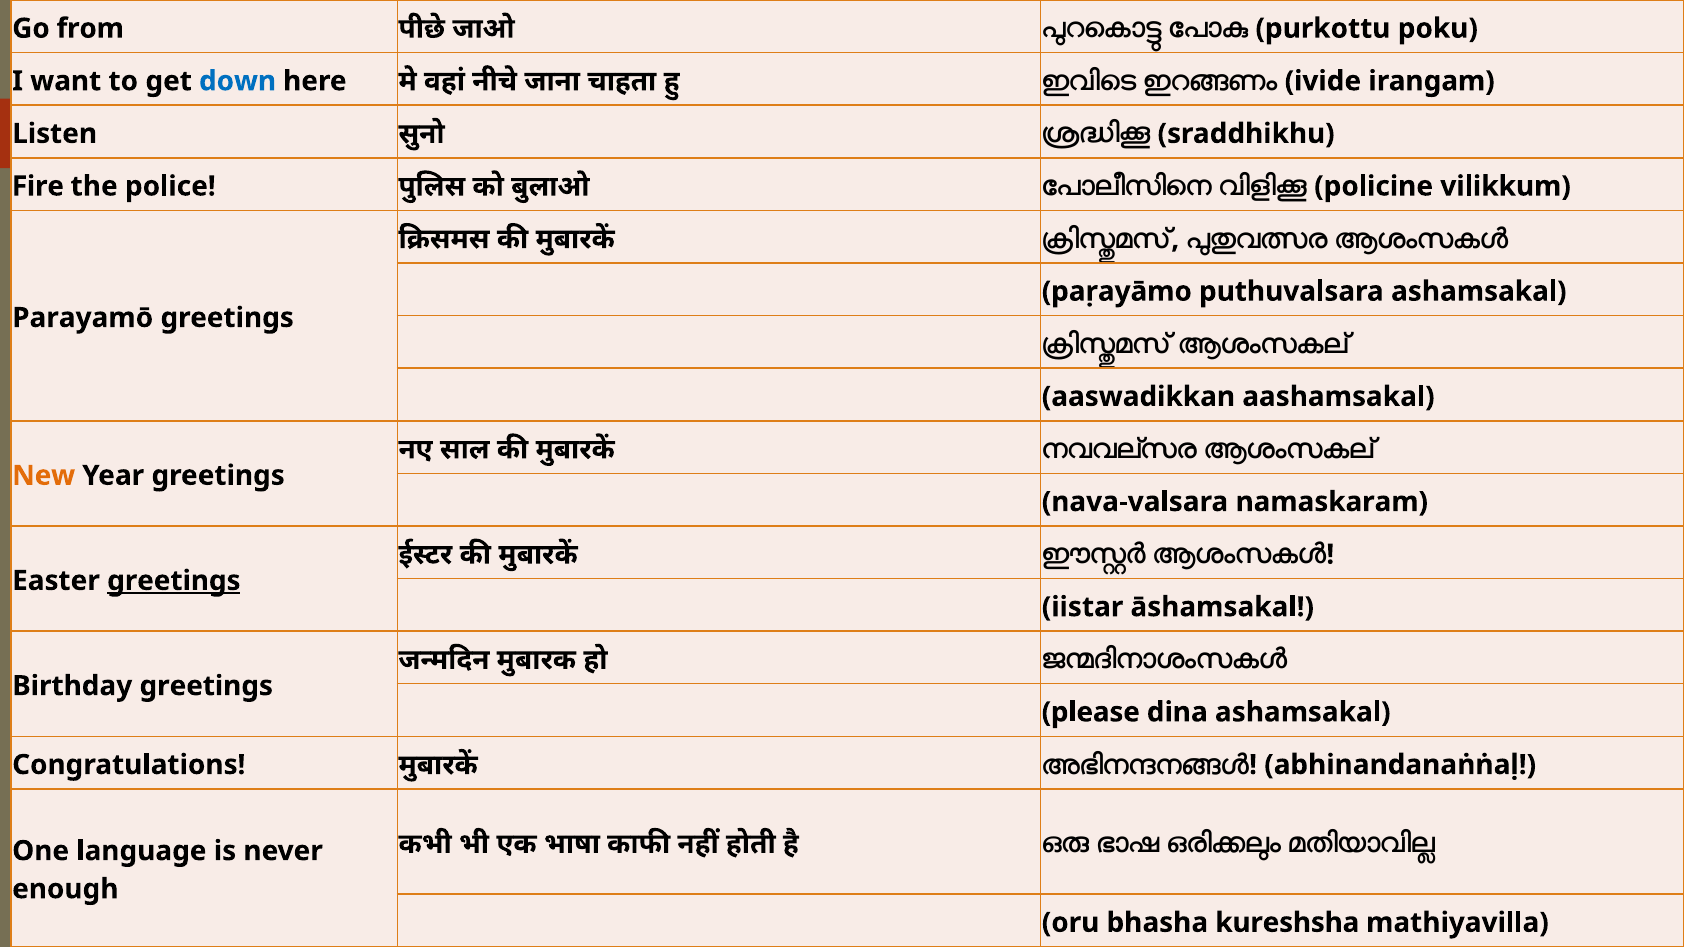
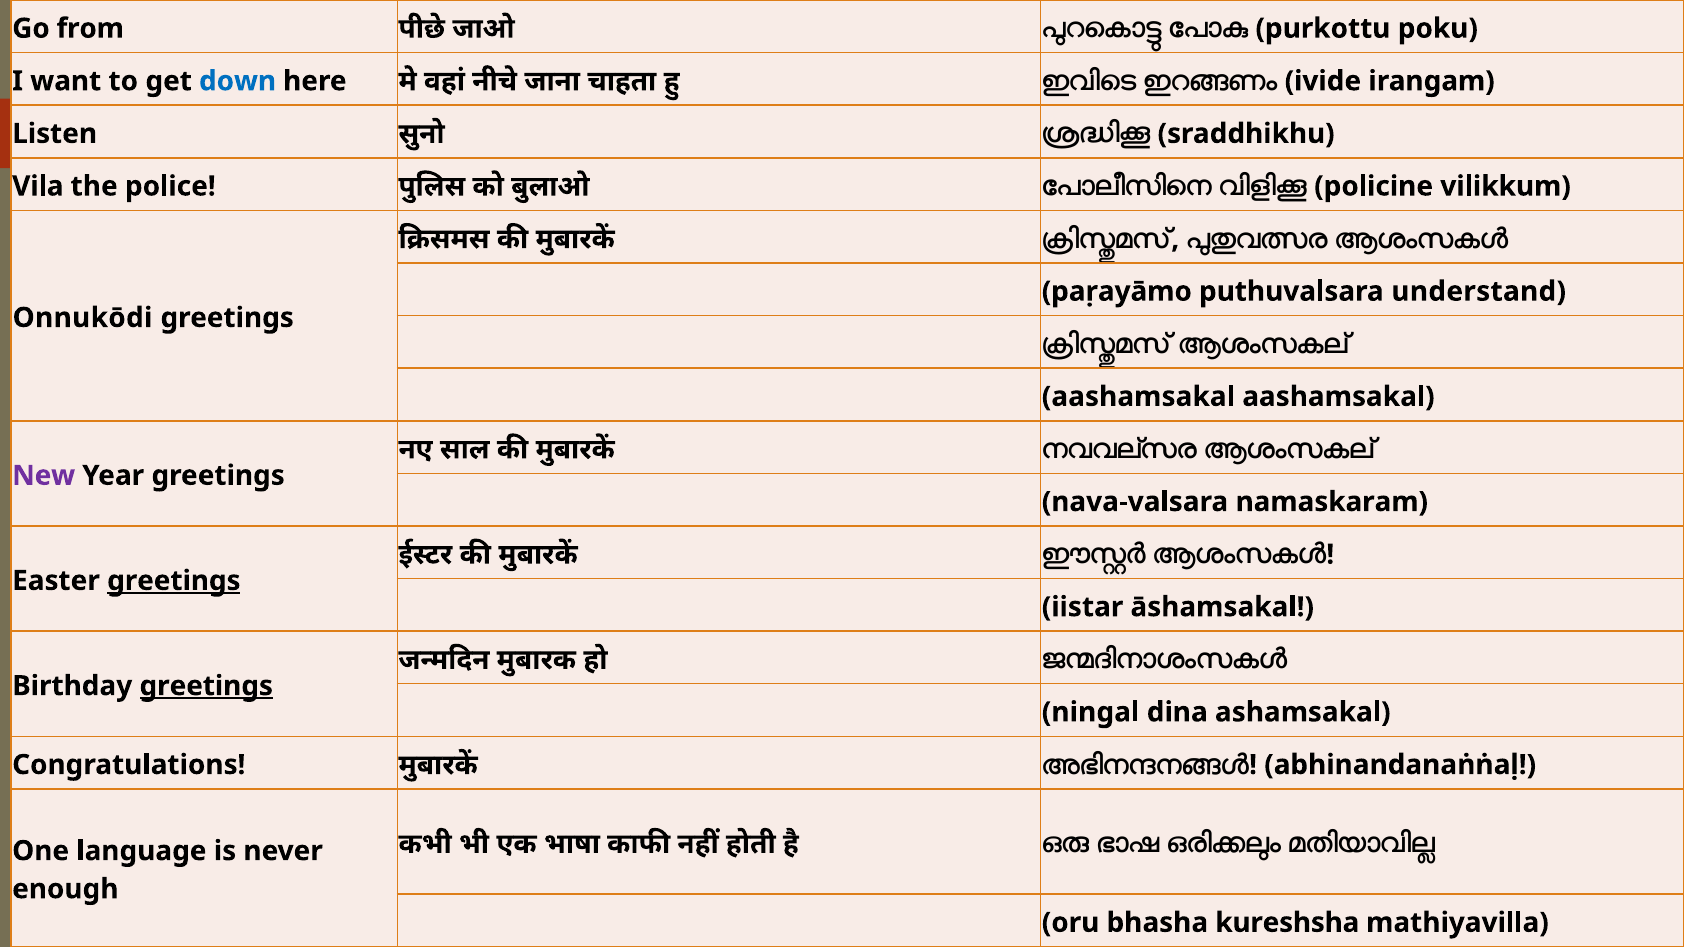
Fire: Fire -> Vila
puthuvalsara ashamsakal: ashamsakal -> understand
Parayamō: Parayamō -> Onnukōdi
aaswadikkan at (1138, 397): aaswadikkan -> aashamsakal
New colour: orange -> purple
greetings at (206, 686) underline: none -> present
please: please -> ningal
